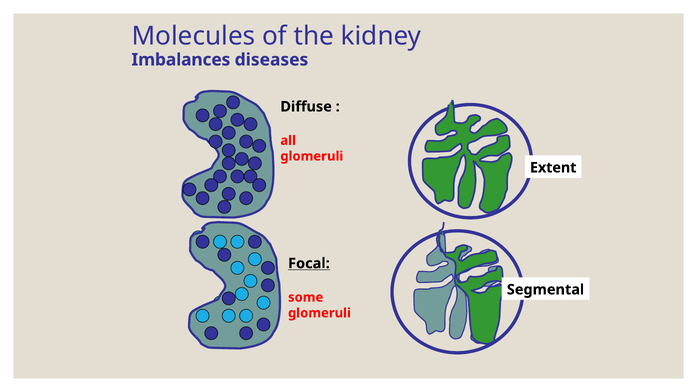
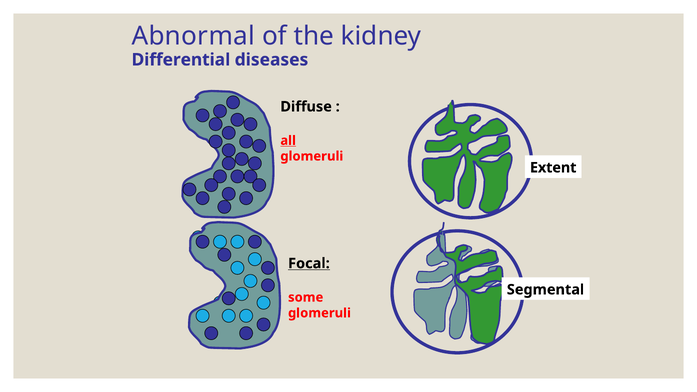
Molecules: Molecules -> Abnormal
Imbalances: Imbalances -> Differential
all underline: none -> present
